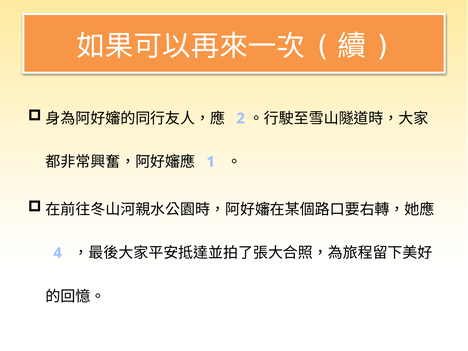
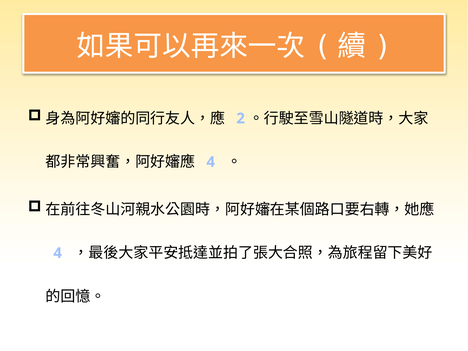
1 at (211, 162): 1 -> 4
